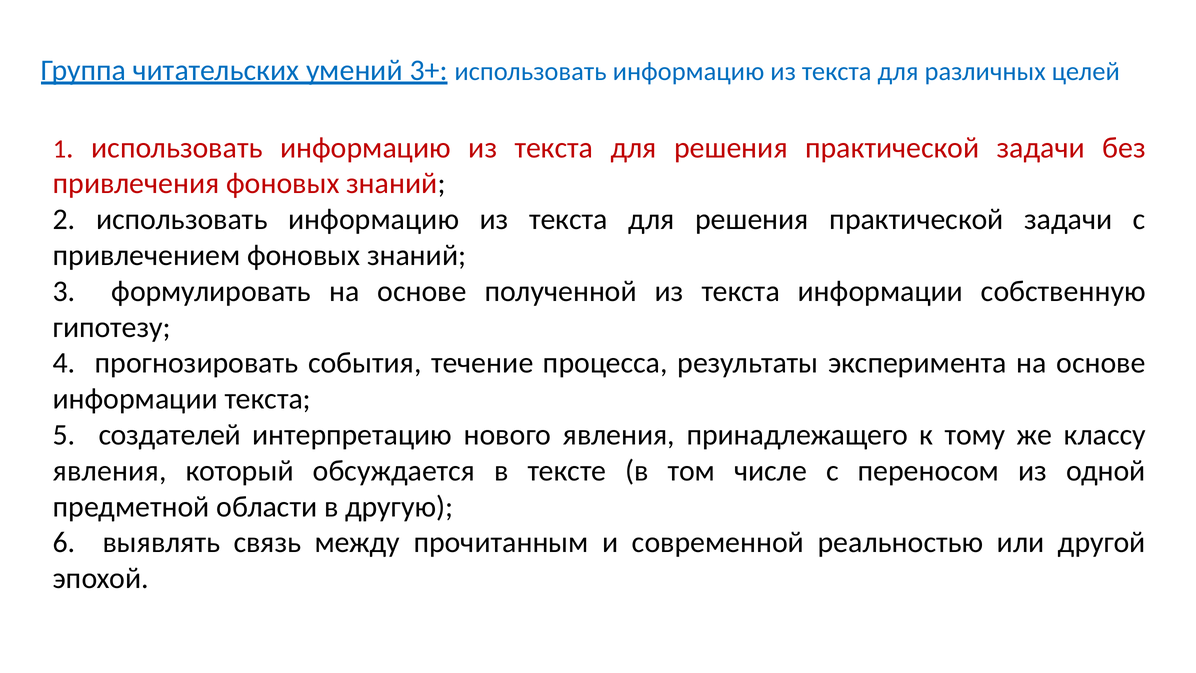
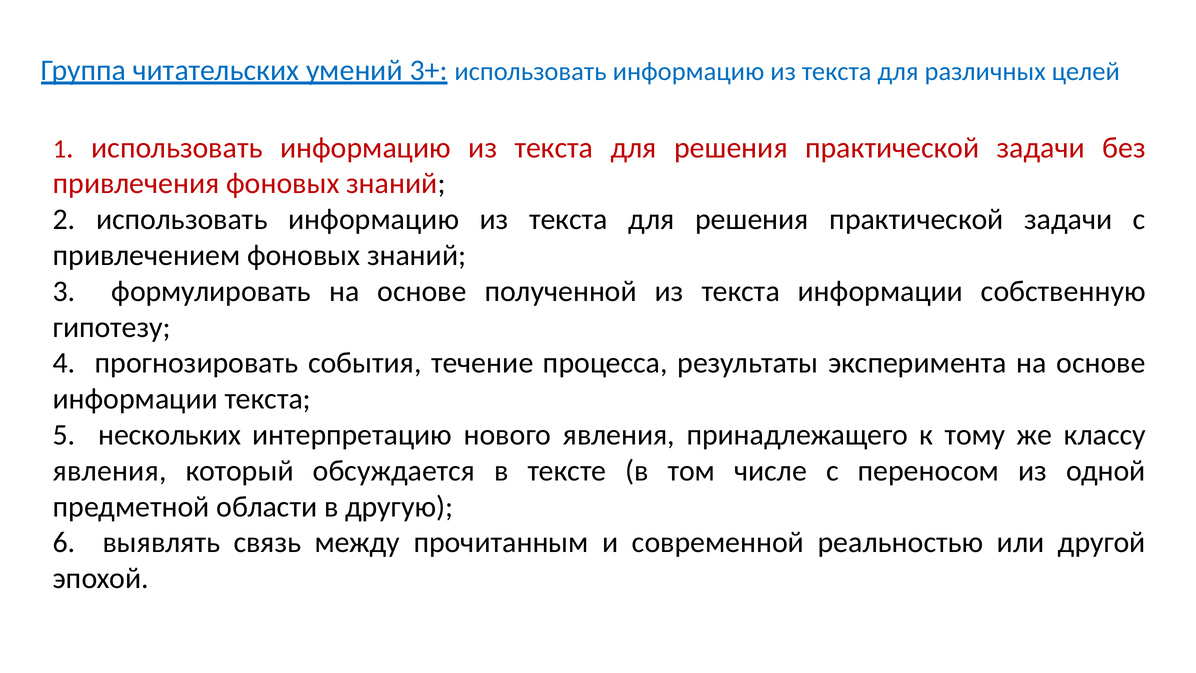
создателей: создателей -> нескольких
